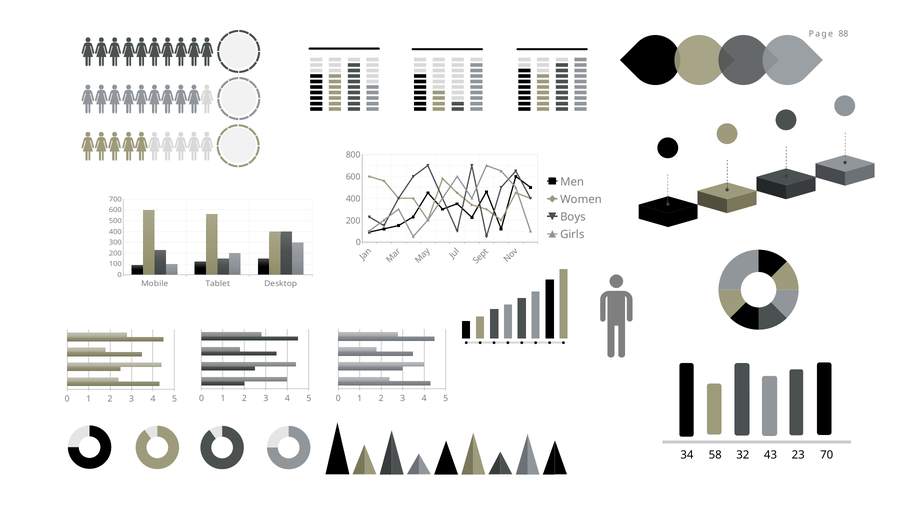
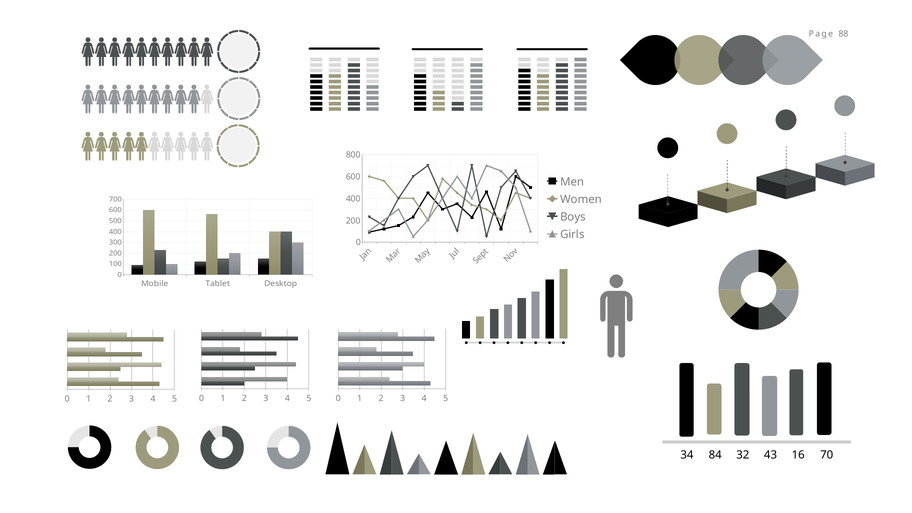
58: 58 -> 84
23: 23 -> 16
